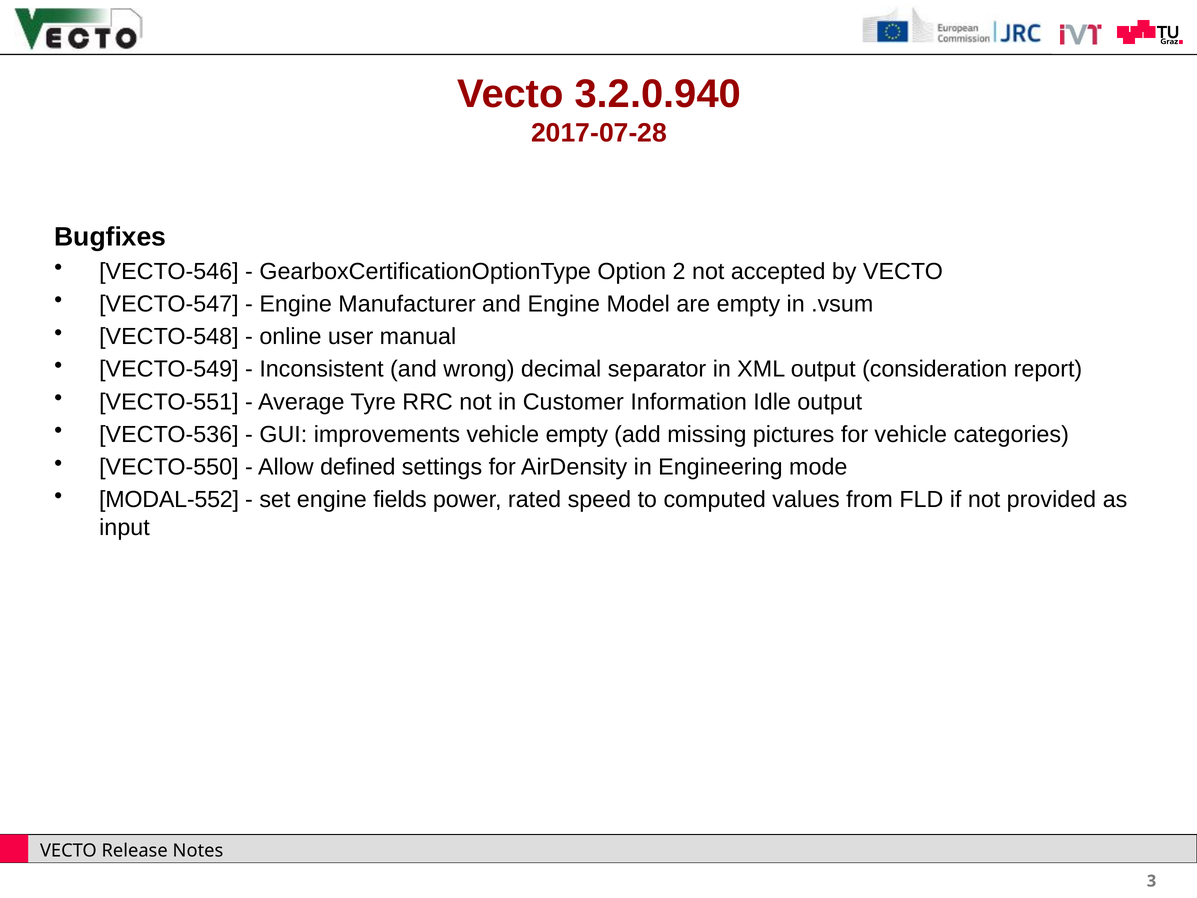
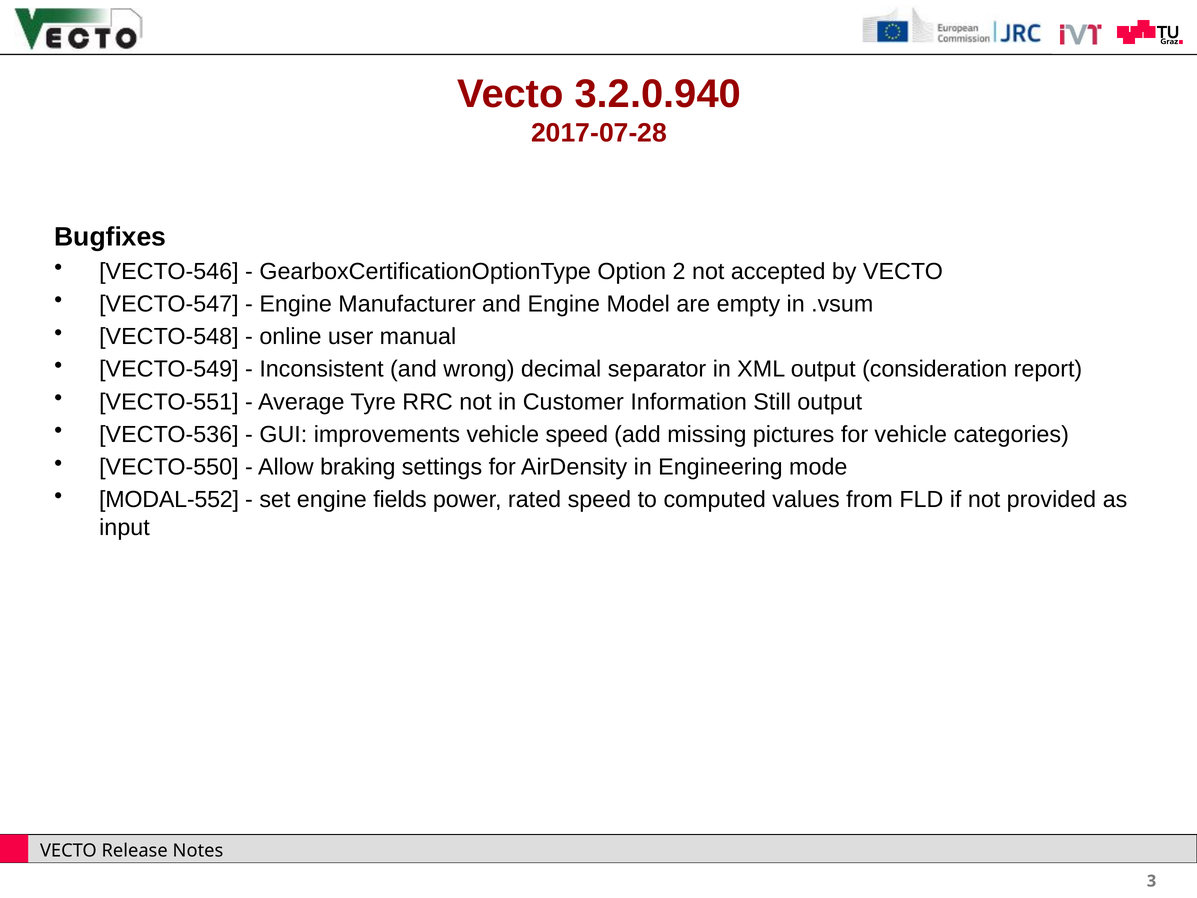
Idle: Idle -> Still
vehicle empty: empty -> speed
defined: defined -> braking
